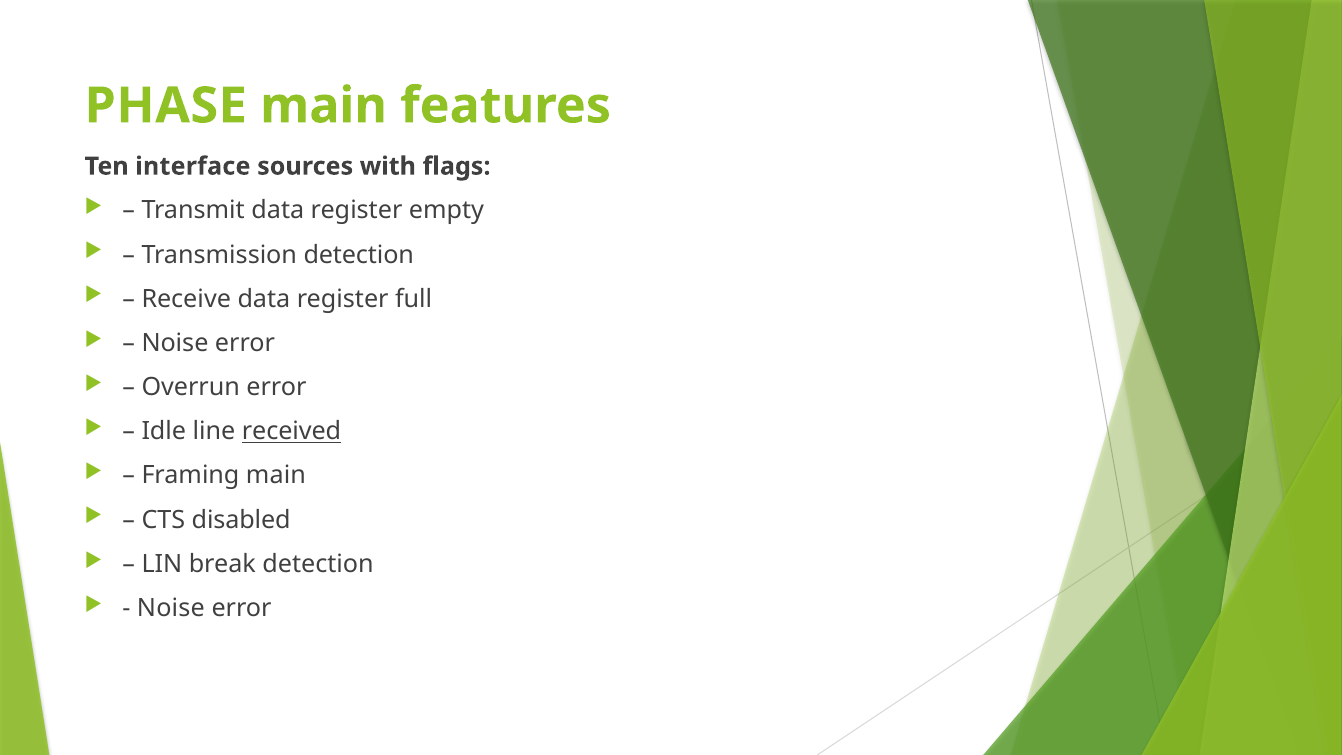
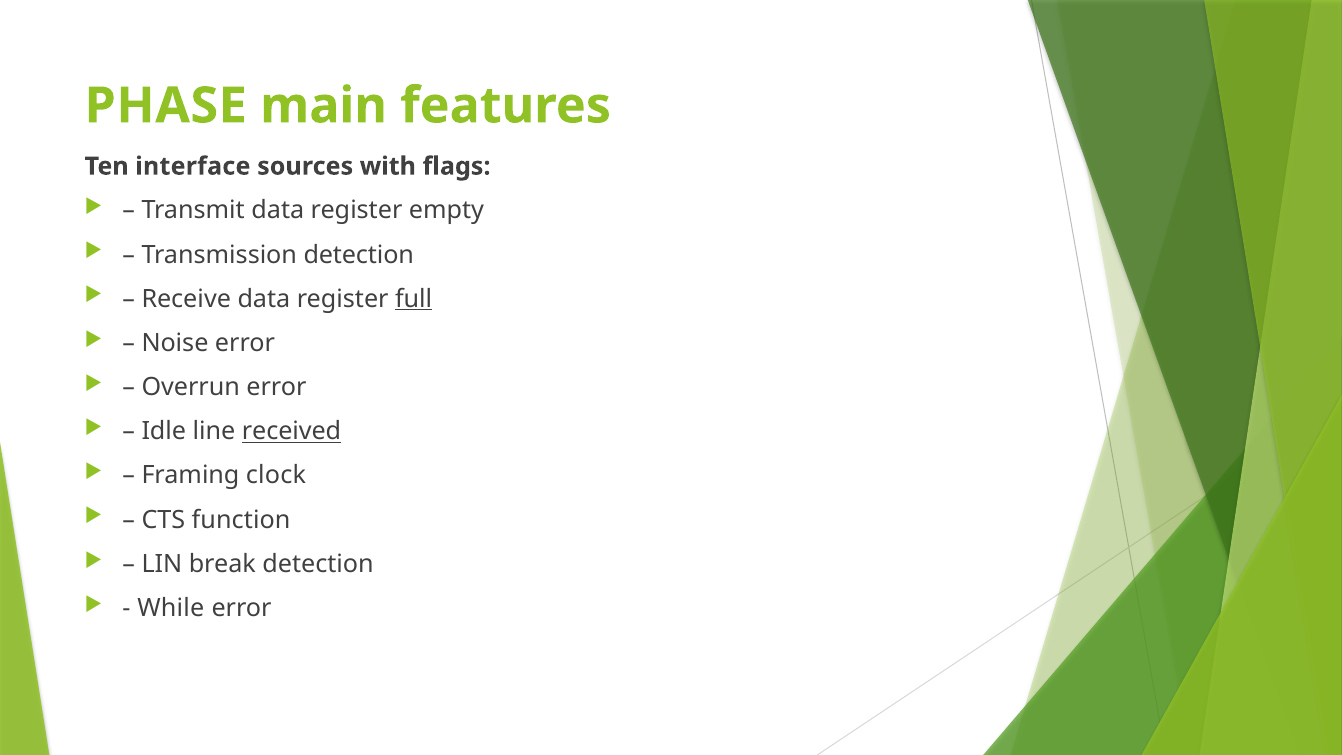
full underline: none -> present
Framing main: main -> clock
disabled: disabled -> function
Noise at (171, 608): Noise -> While
